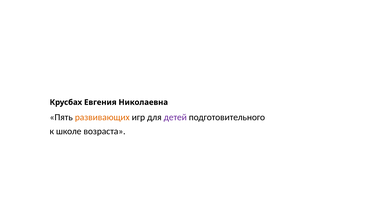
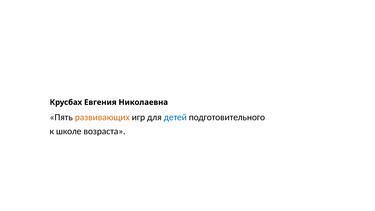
детей colour: purple -> blue
